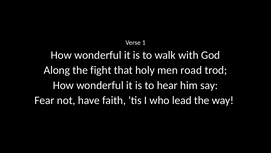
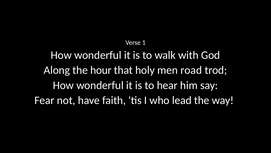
fight: fight -> hour
